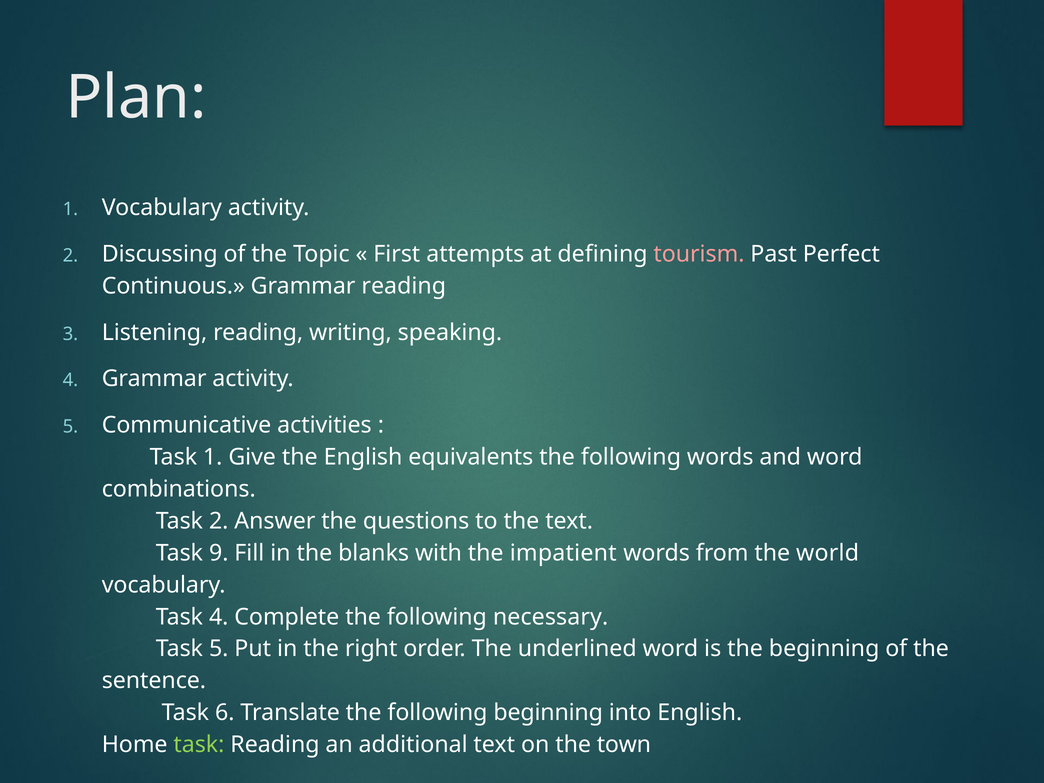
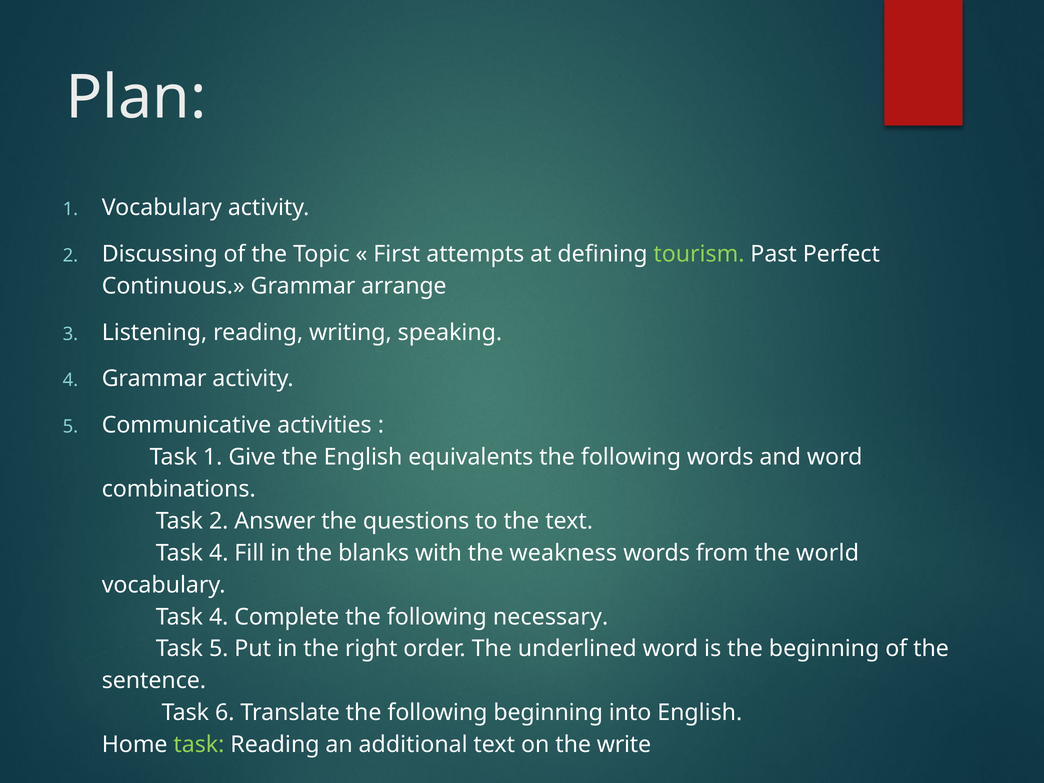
tourism colour: pink -> light green
Grammar reading: reading -> arrange
9 at (219, 553): 9 -> 4
impatient: impatient -> weakness
town: town -> write
